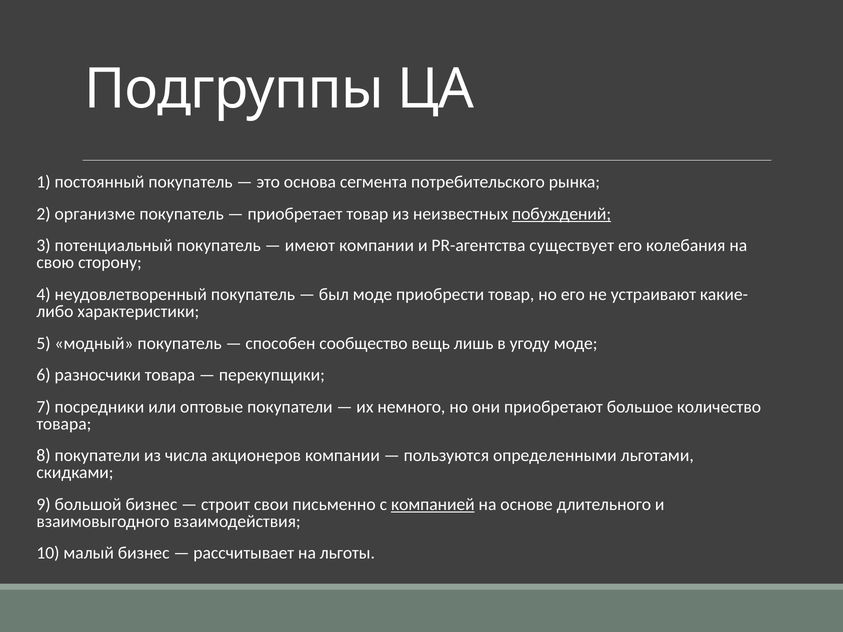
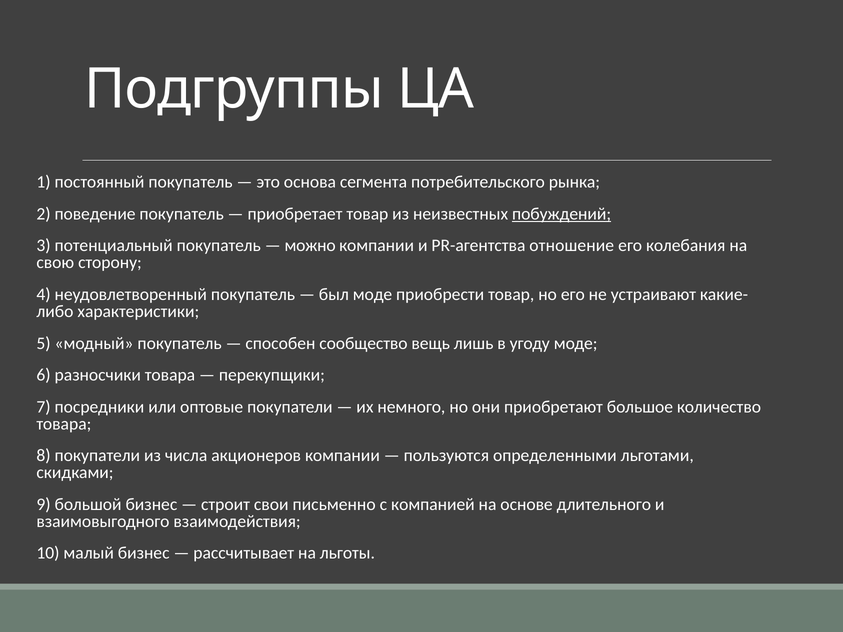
организме: организме -> поведение
имеют: имеют -> можно
существует: существует -> отношение
компанией underline: present -> none
